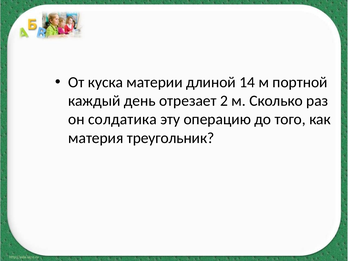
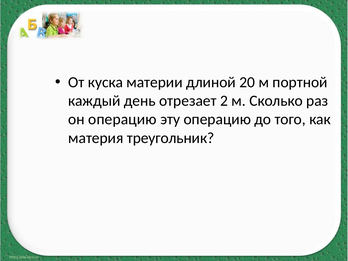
14: 14 -> 20
он солдатика: солдатика -> операцию
